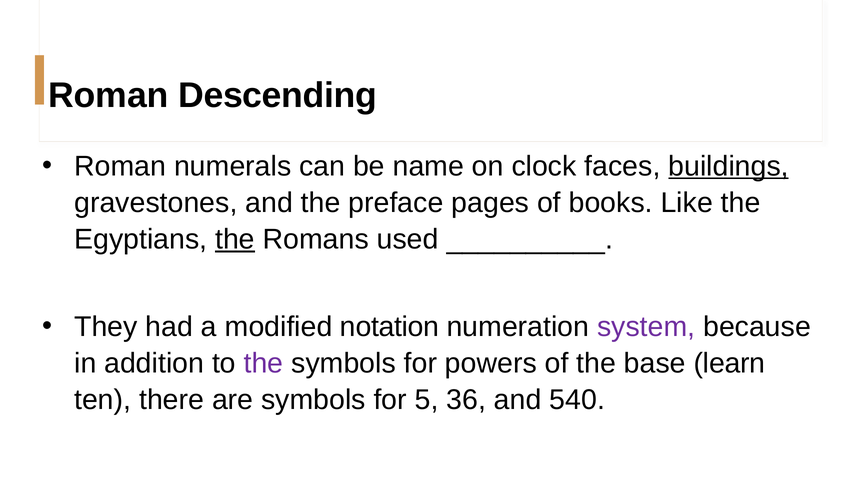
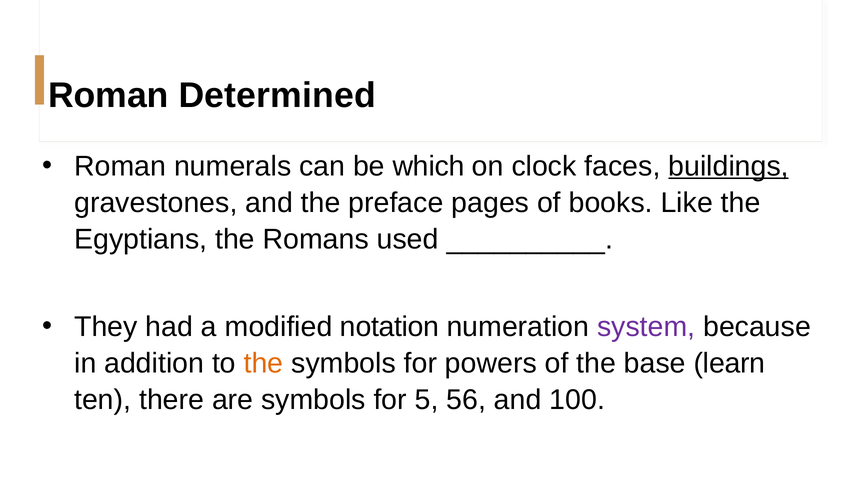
Descending: Descending -> Determined
name: name -> which
the at (235, 239) underline: present -> none
the at (264, 363) colour: purple -> orange
36: 36 -> 56
540: 540 -> 100
